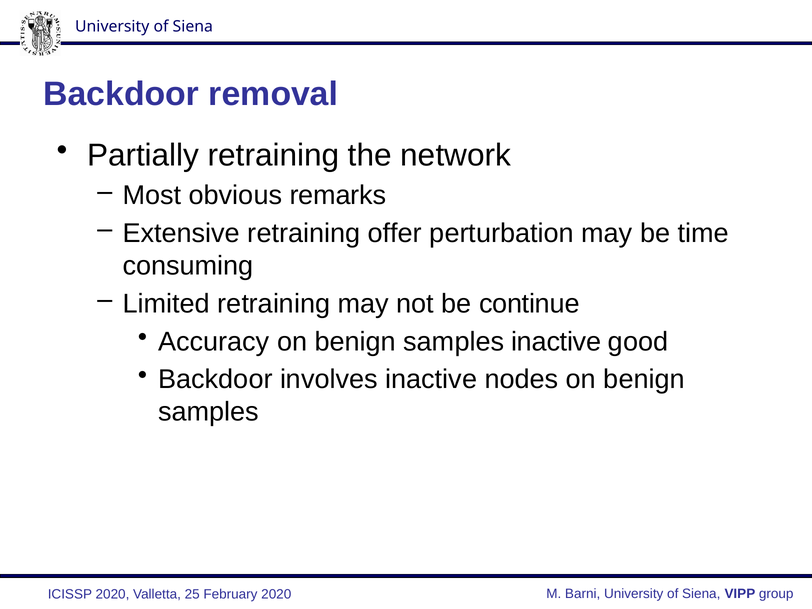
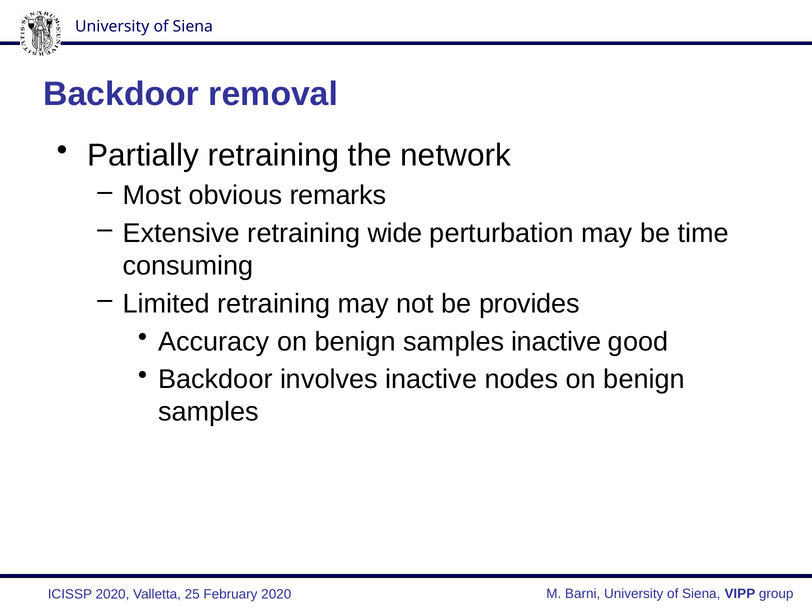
offer: offer -> wide
continue: continue -> provides
